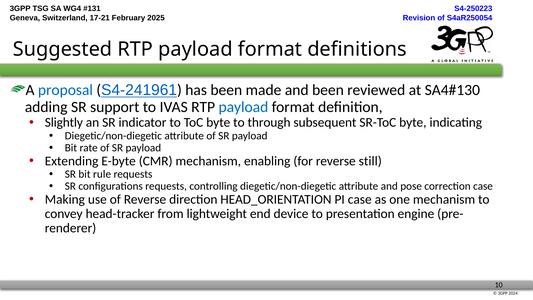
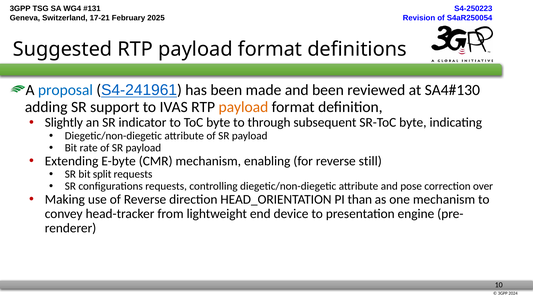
payload at (243, 107) colour: blue -> orange
rule: rule -> split
correction case: case -> over
PI case: case -> than
